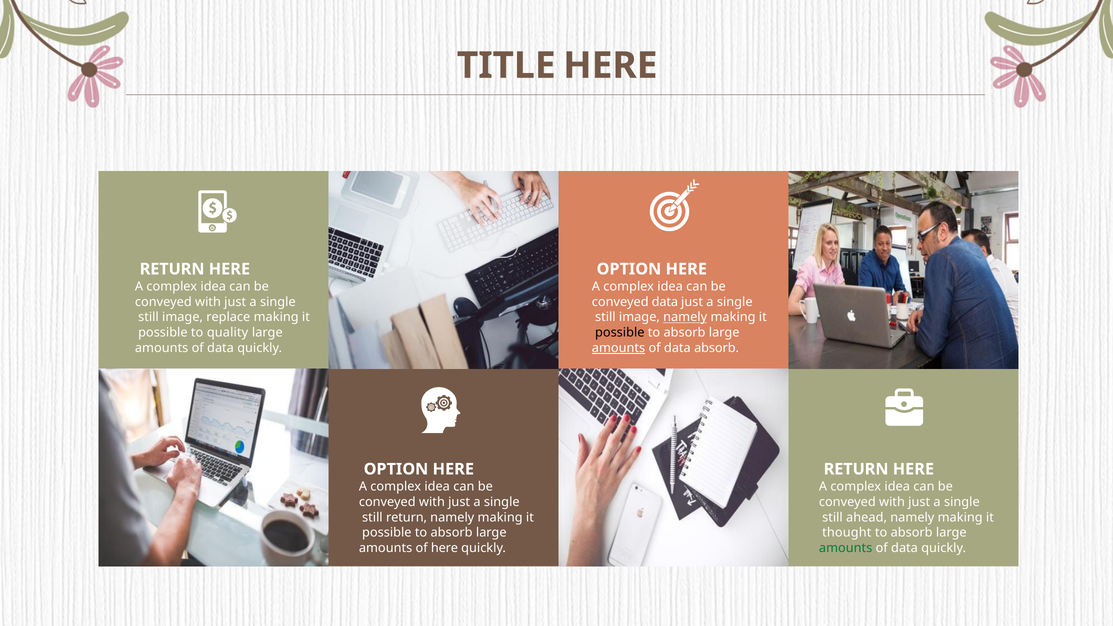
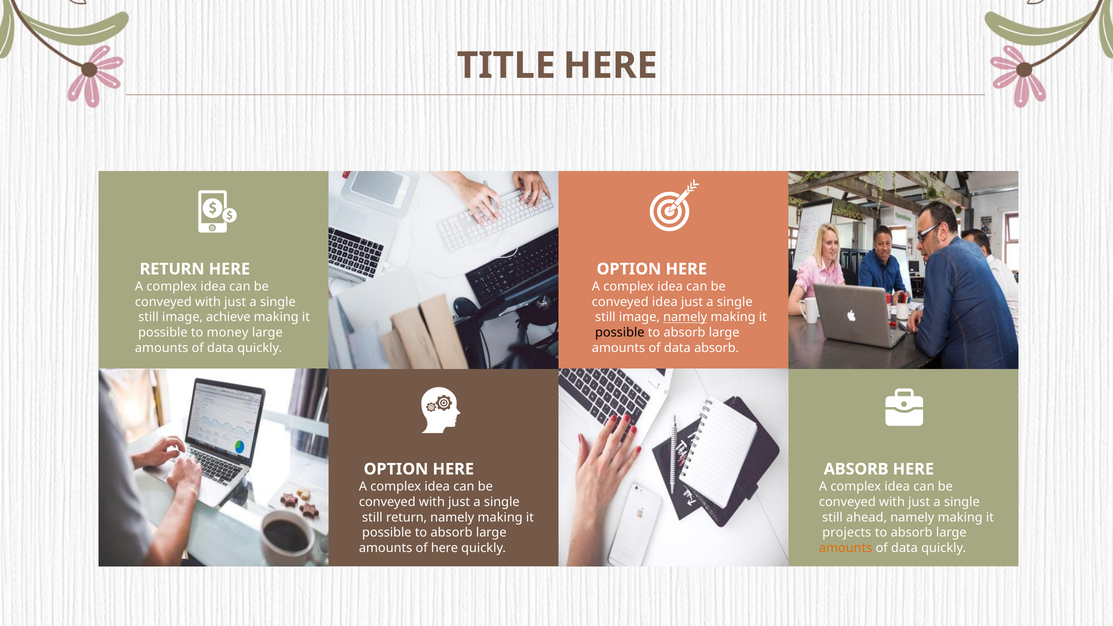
conveyed data: data -> idea
replace: replace -> achieve
quality: quality -> money
amounts at (619, 348) underline: present -> none
RETURN at (856, 469): RETURN -> ABSORB
thought: thought -> projects
amounts at (846, 548) colour: green -> orange
